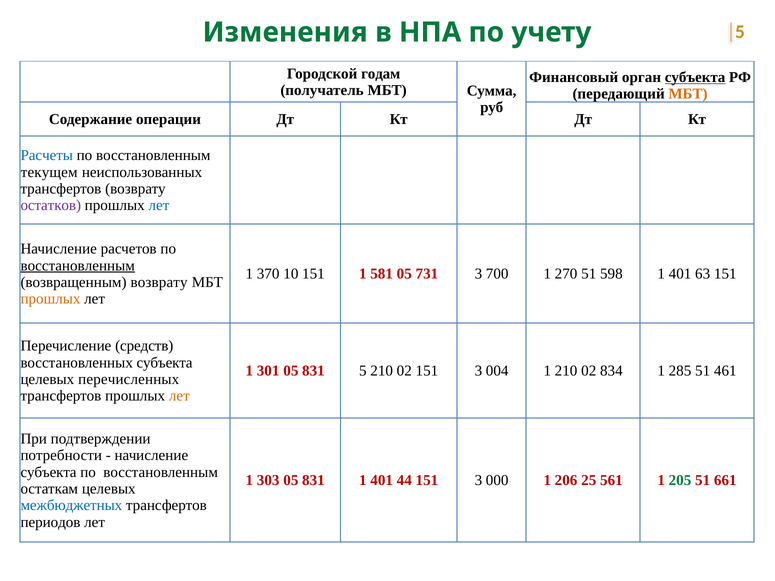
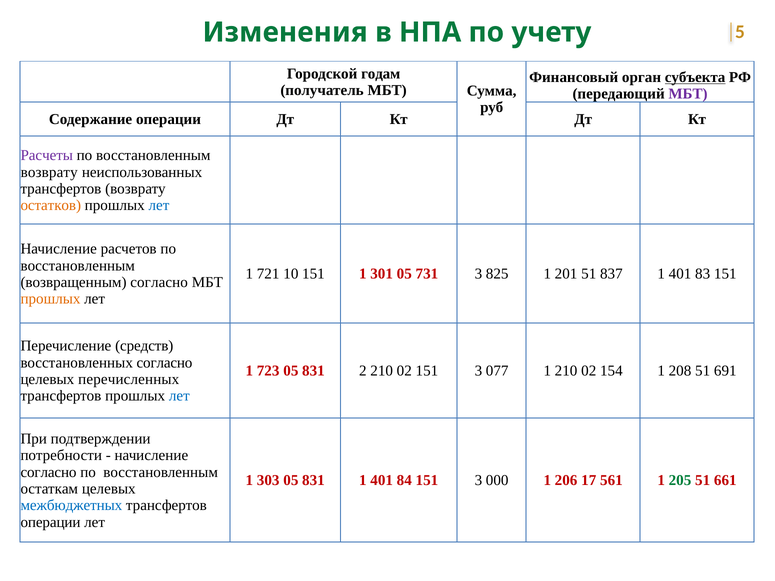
МБТ at (688, 94) colour: orange -> purple
Расчеты colour: blue -> purple
текущем at (49, 172): текущем -> возврату
остатков colour: purple -> orange
восстановленным at (78, 266) underline: present -> none
370: 370 -> 721
581: 581 -> 301
700: 700 -> 825
270: 270 -> 201
598: 598 -> 837
63: 63 -> 83
возвращенным возврату: возврату -> согласно
восстановленных субъекта: субъекта -> согласно
301: 301 -> 723
831 5: 5 -> 2
004: 004 -> 077
834: 834 -> 154
285: 285 -> 208
461: 461 -> 691
лет at (179, 396) colour: orange -> blue
субъекта at (49, 472): субъекта -> согласно
44: 44 -> 84
25: 25 -> 17
периодов at (50, 522): периодов -> операции
